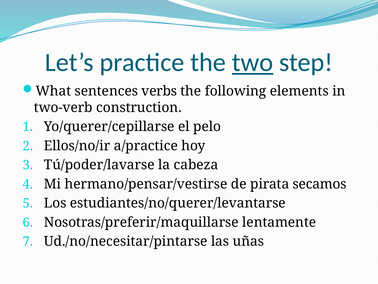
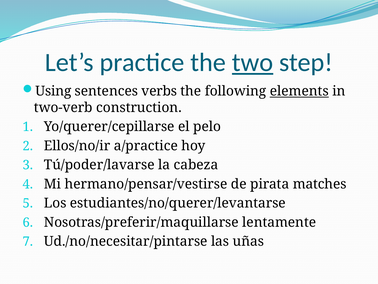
What: What -> Using
elements underline: none -> present
secamos: secamos -> matches
